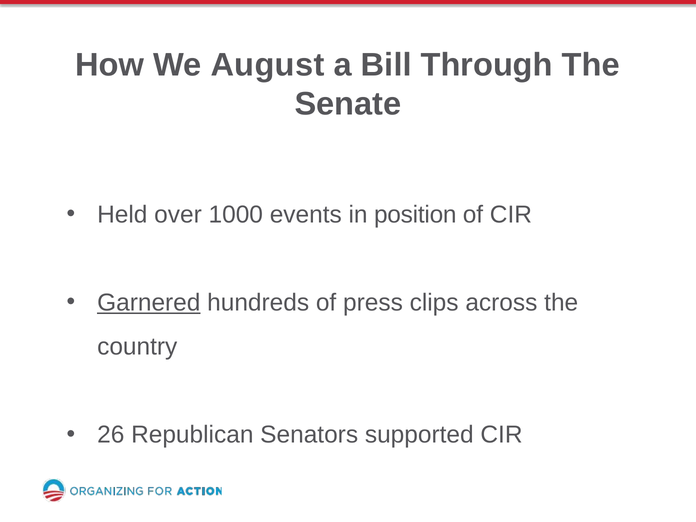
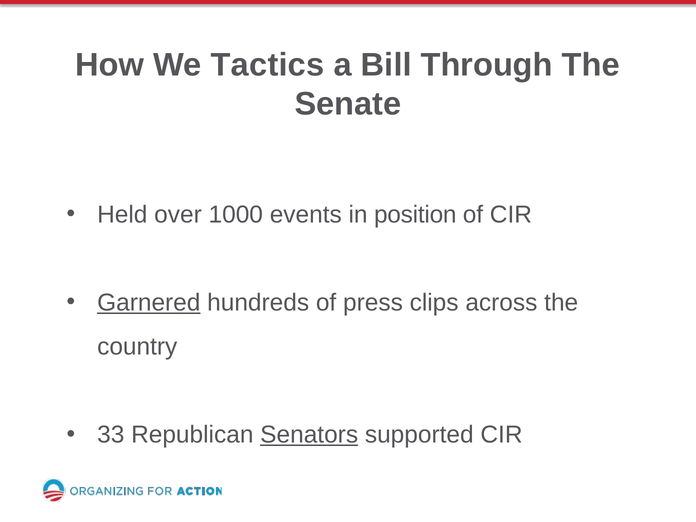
August: August -> Tactics
26: 26 -> 33
Senators underline: none -> present
